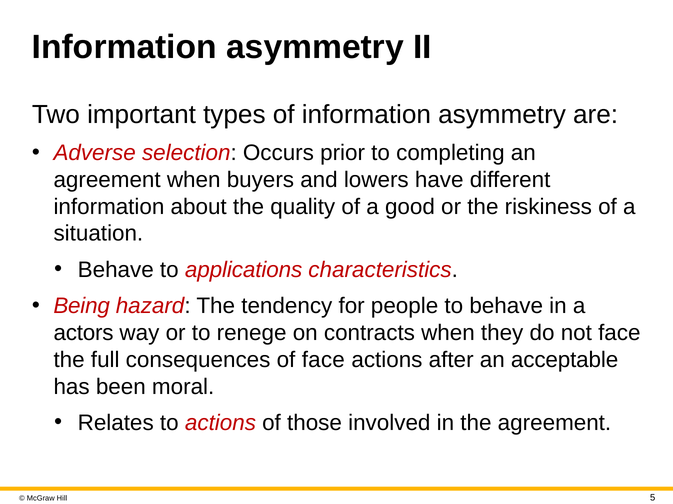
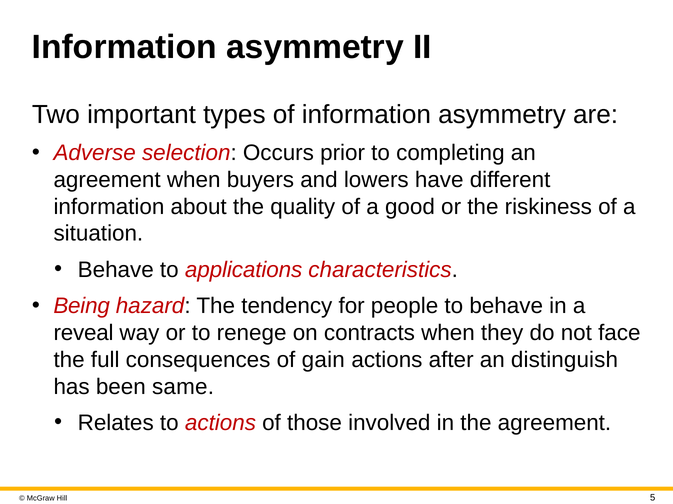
actors: actors -> reveal
of face: face -> gain
acceptable: acceptable -> distinguish
moral: moral -> same
